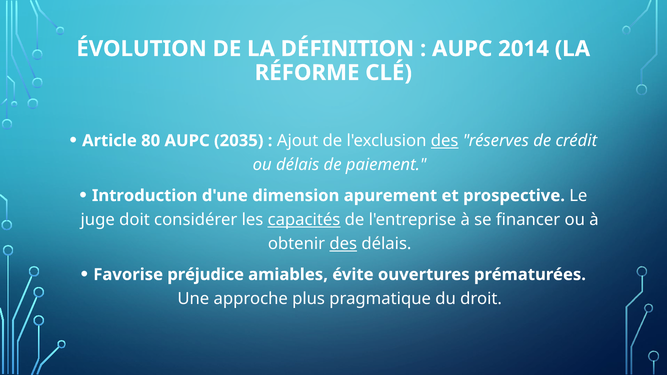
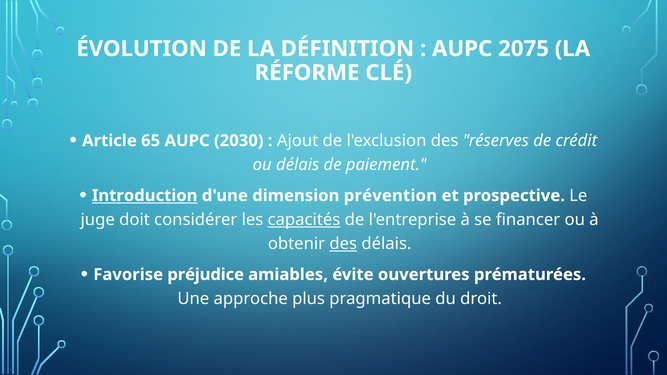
2014: 2014 -> 2075
80: 80 -> 65
2035: 2035 -> 2030
des at (445, 141) underline: present -> none
Introduction underline: none -> present
apurement: apurement -> prévention
